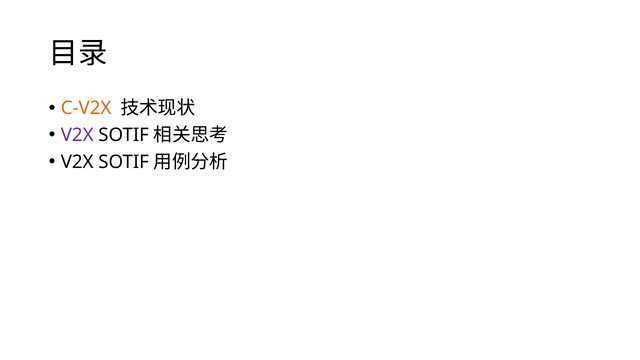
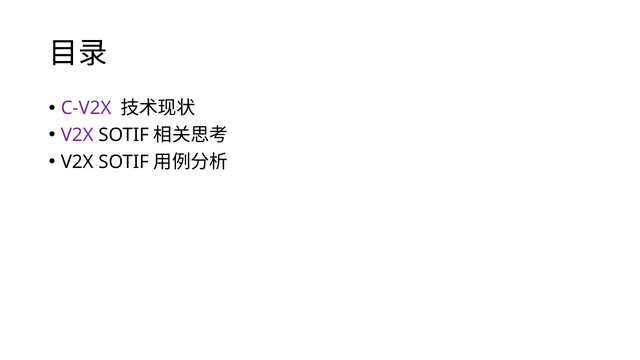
C-V2X colour: orange -> purple
